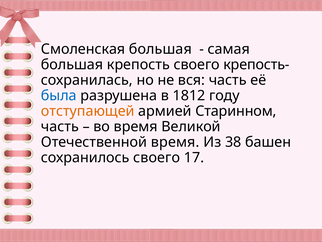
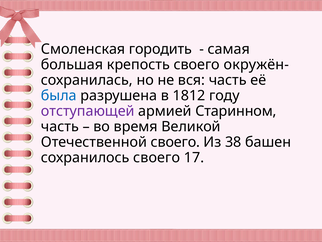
Смоленская большая: большая -> городить
крепость-: крепость- -> окружён-
отступающей colour: orange -> purple
Отечественной время: время -> своего
